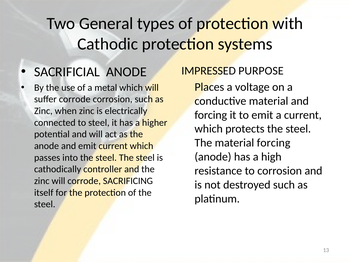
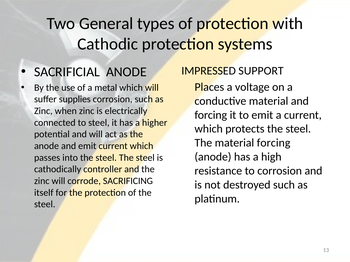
PURPOSE: PURPOSE -> SUPPORT
suffer corrode: corrode -> supplies
